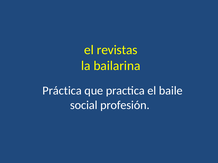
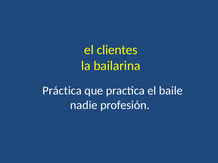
revistas: revistas -> clientes
social: social -> nadie
